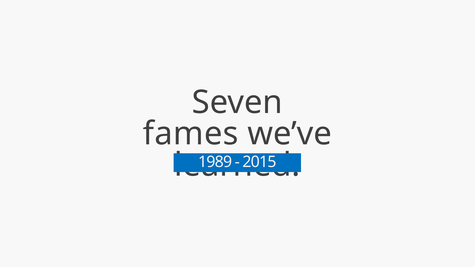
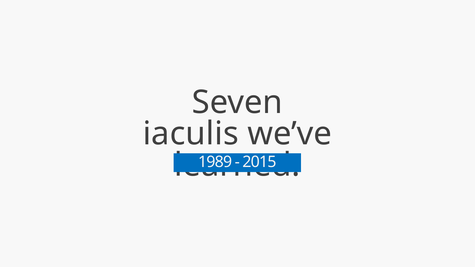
fames: fames -> iaculis
